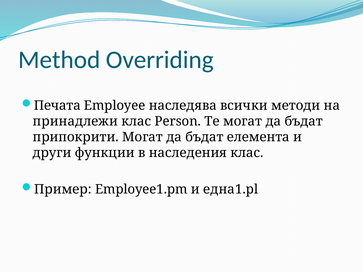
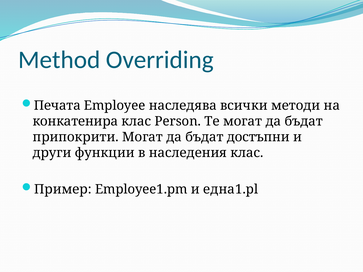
принадлежи: принадлежи -> конкатенира
елемента: елемента -> достъпни
